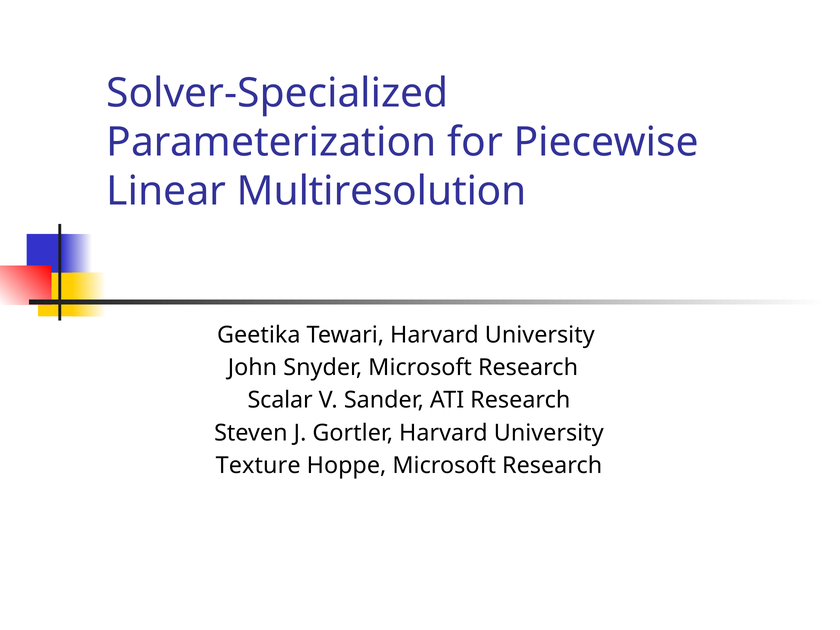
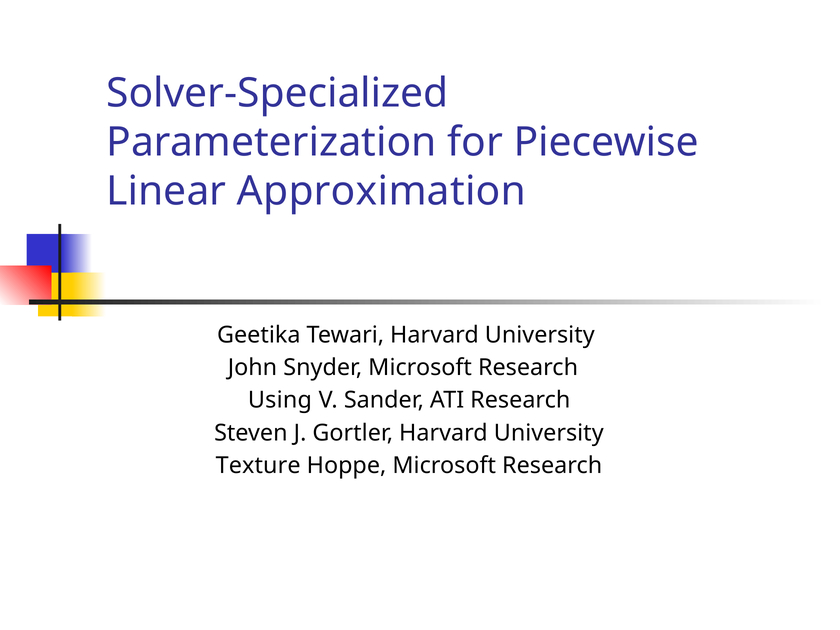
Multiresolution: Multiresolution -> Approximation
Scalar: Scalar -> Using
